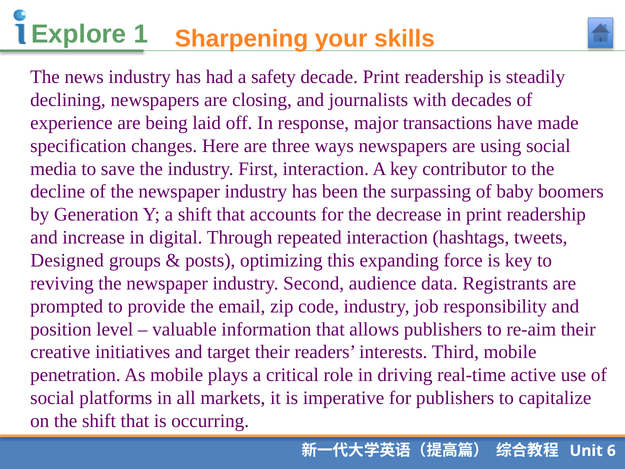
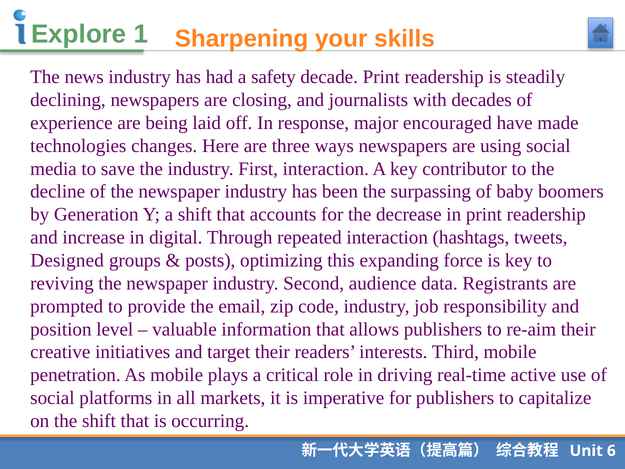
transactions: transactions -> encouraged
specification: specification -> technologies
